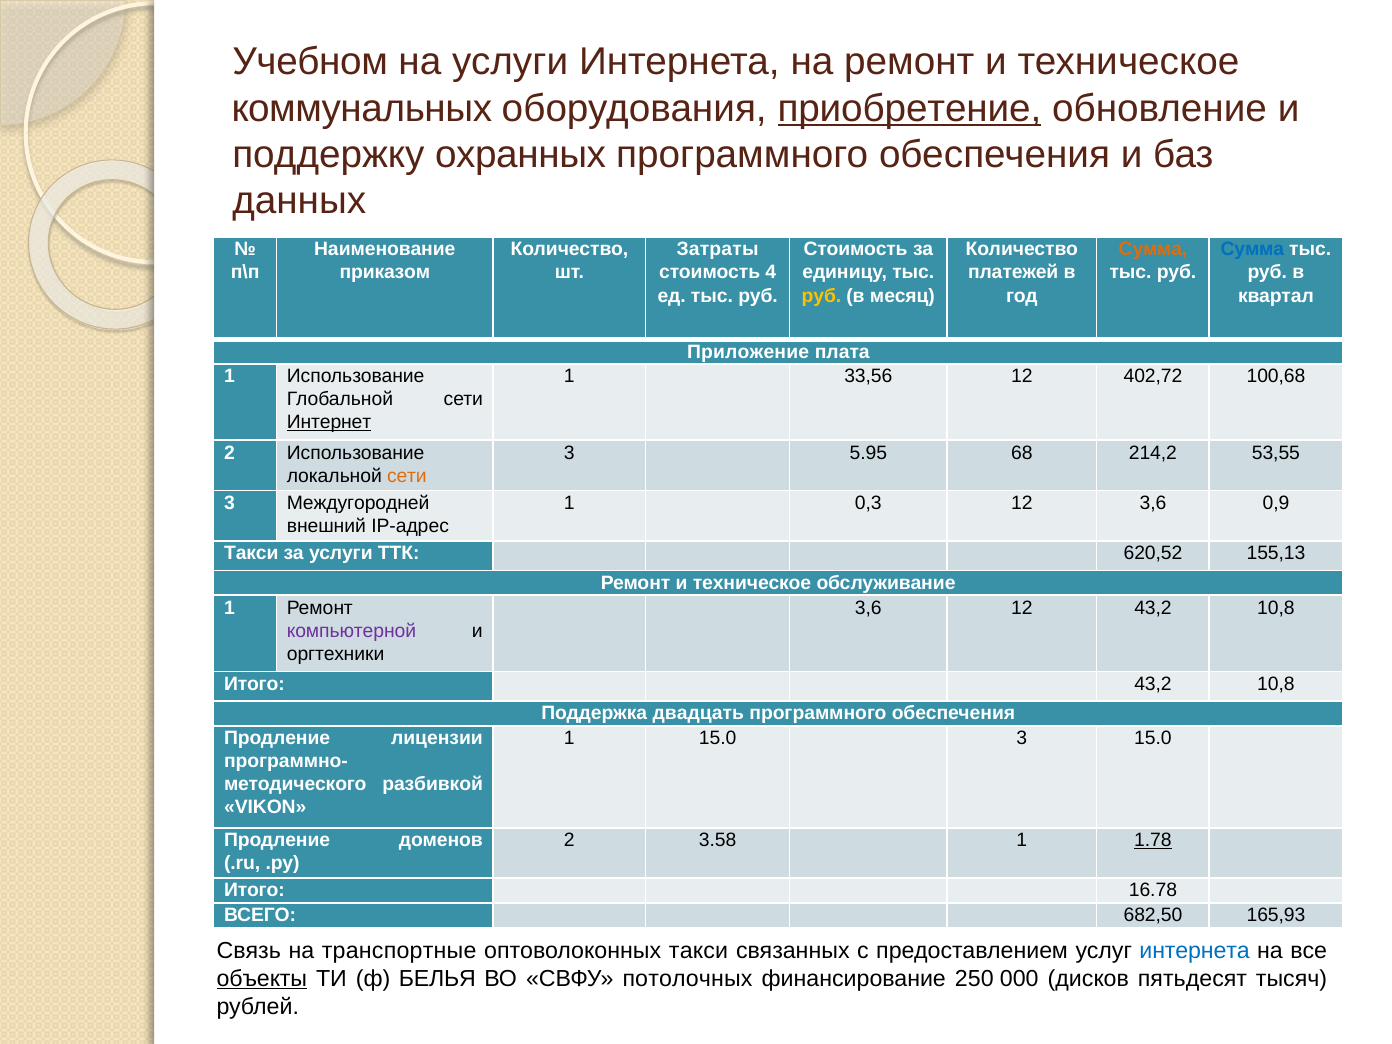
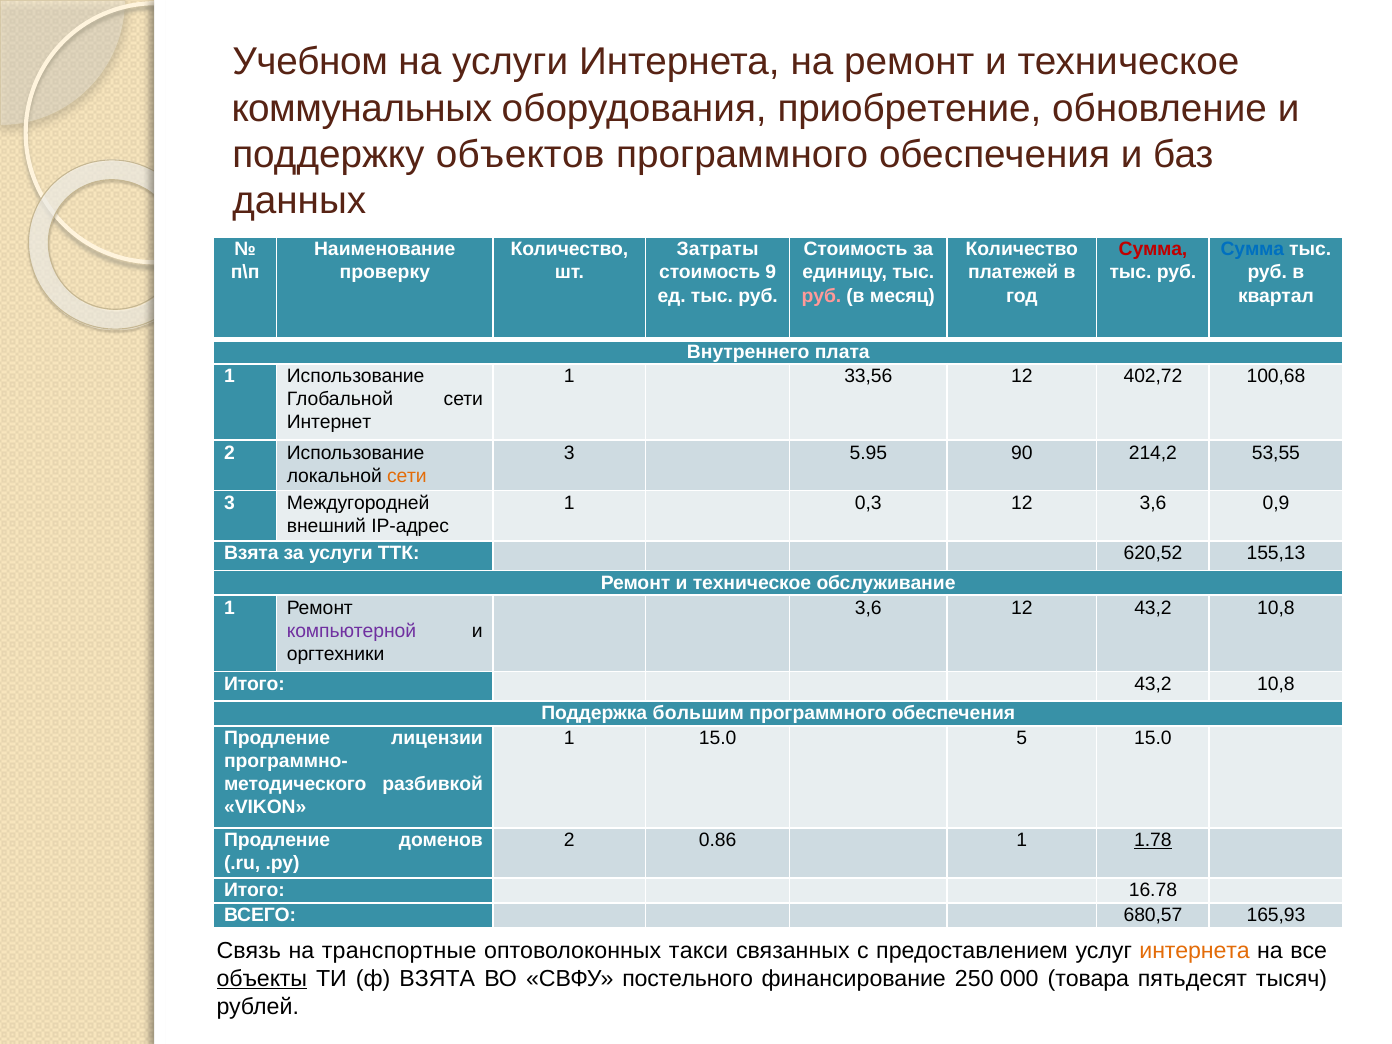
приобретение underline: present -> none
охранных: охранных -> объектов
Сумма at (1153, 249) colour: orange -> red
приказом: приказом -> проверку
4: 4 -> 9
руб at (821, 296) colour: yellow -> pink
Приложение: Приложение -> Внутреннего
Интернет underline: present -> none
68: 68 -> 90
Такси at (251, 554): Такси -> Взята
двадцать: двадцать -> большим
15.0 3: 3 -> 5
3.58: 3.58 -> 0.86
682,50: 682,50 -> 680,57
интернета at (1195, 951) colour: blue -> orange
ф БЕЛЬЯ: БЕЛЬЯ -> ВЗЯТА
потолочных: потолочных -> постельного
дисков: дисков -> товара
